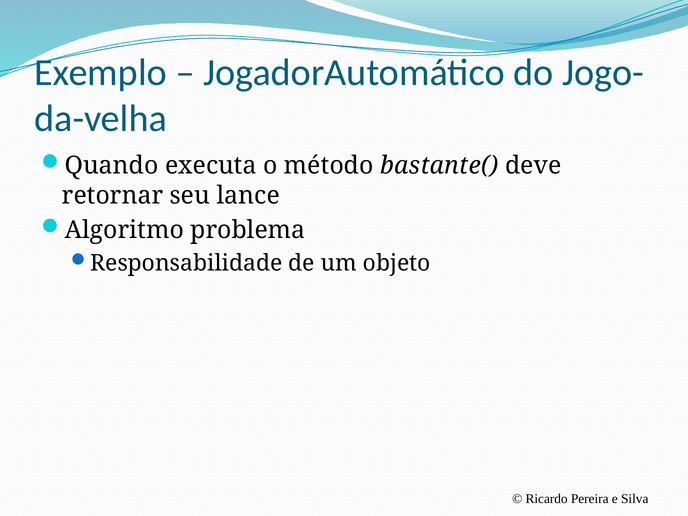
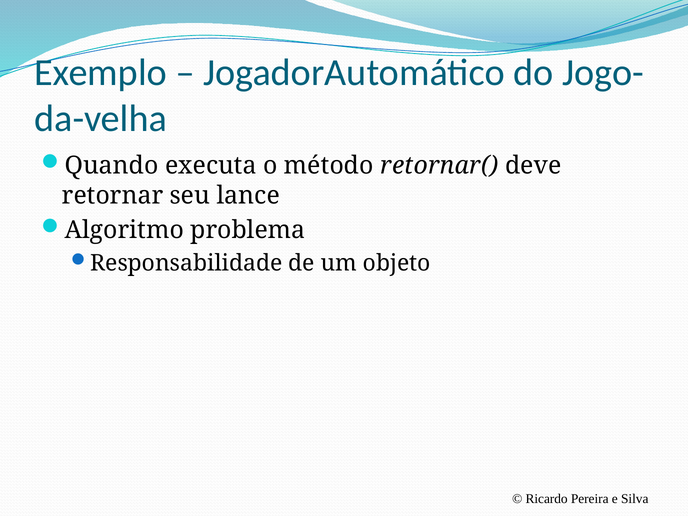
bastante(: bastante( -> retornar(
